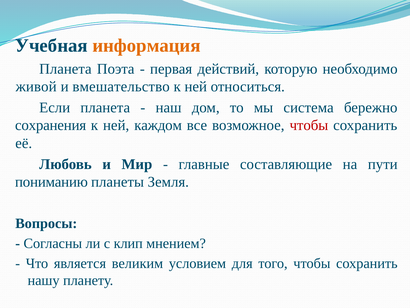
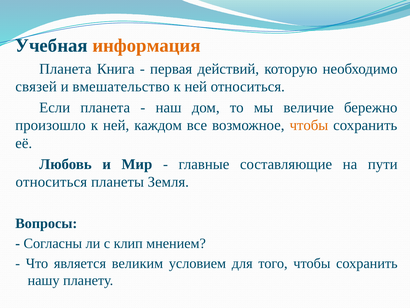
Поэта: Поэта -> Книга
живой: живой -> связей
система: система -> величие
сохранения: сохранения -> произошло
чтобы at (309, 125) colour: red -> orange
пониманию at (51, 182): пониманию -> относиться
